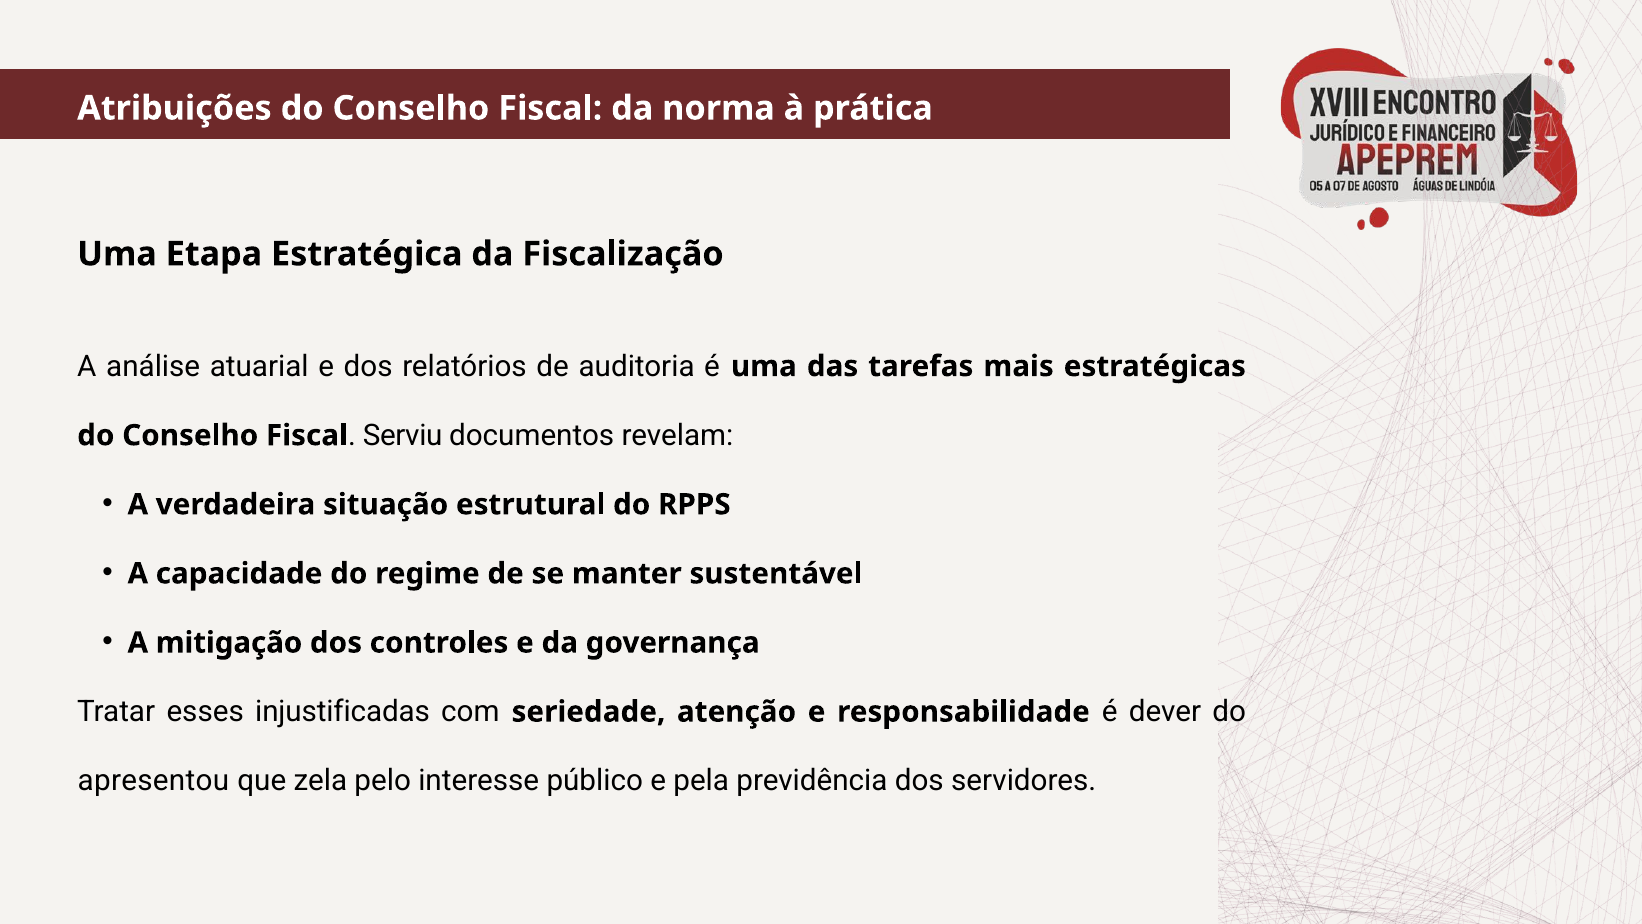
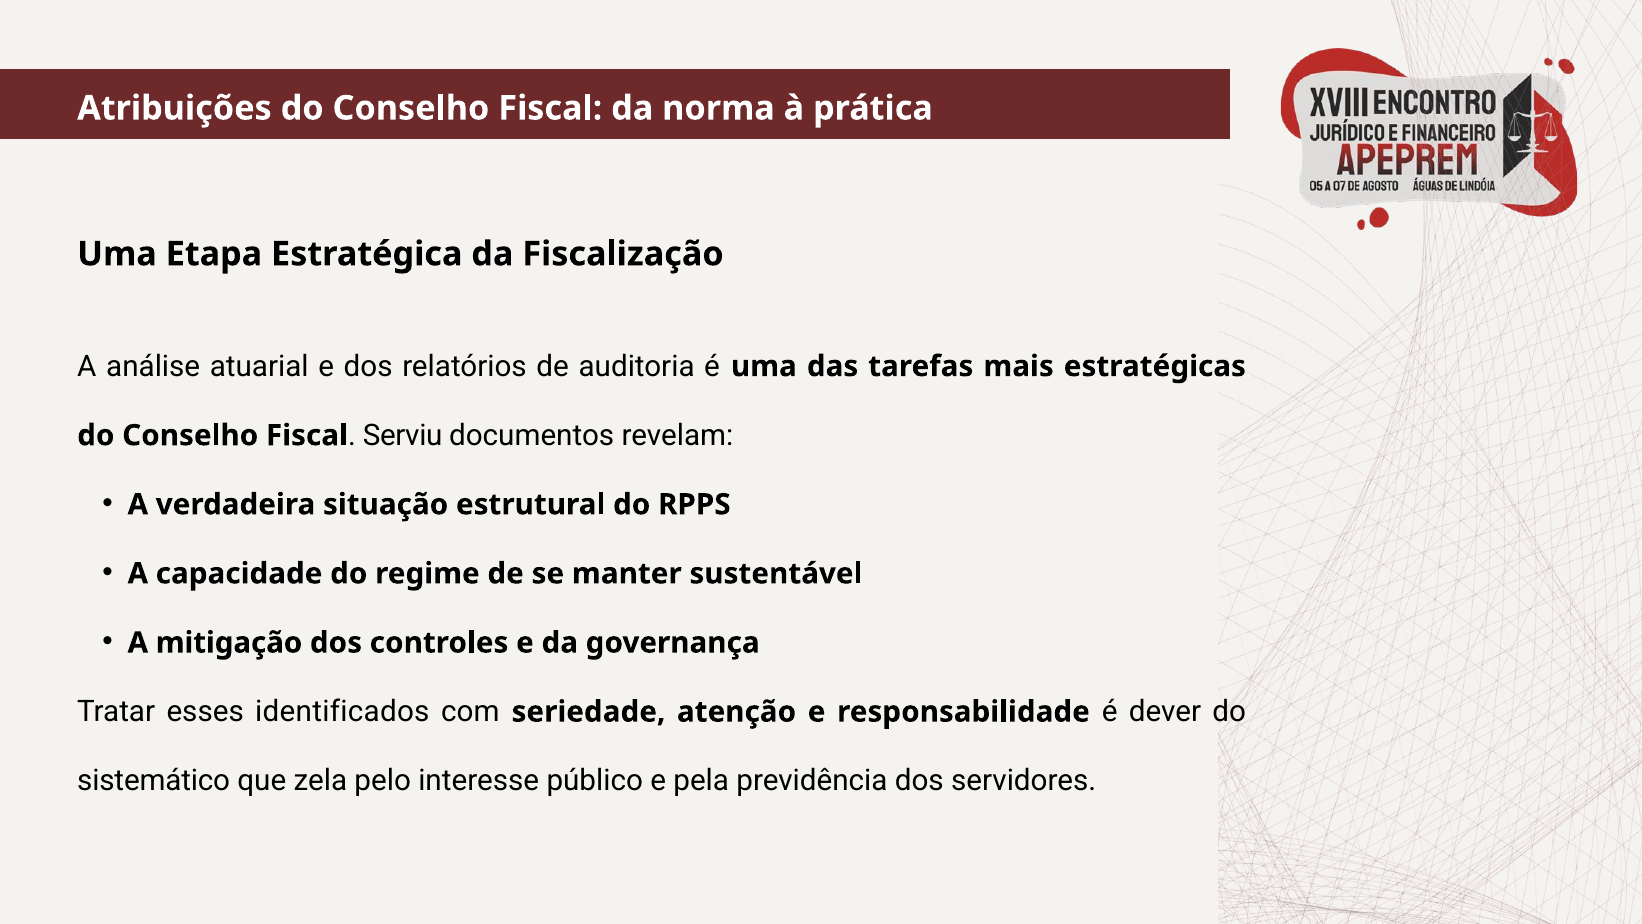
injustificadas: injustificadas -> identificados
apresentou: apresentou -> sistemático
